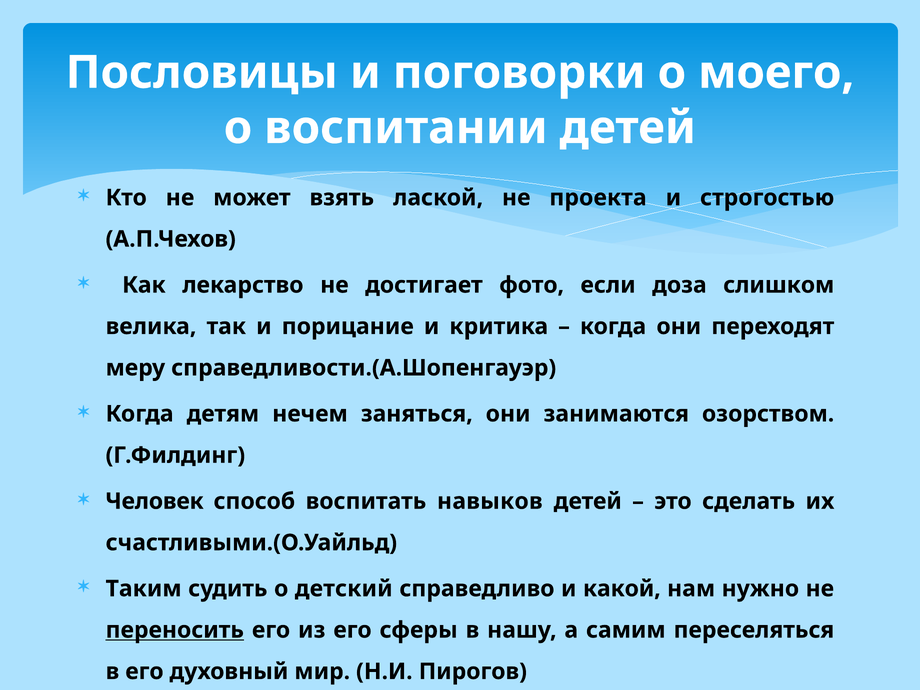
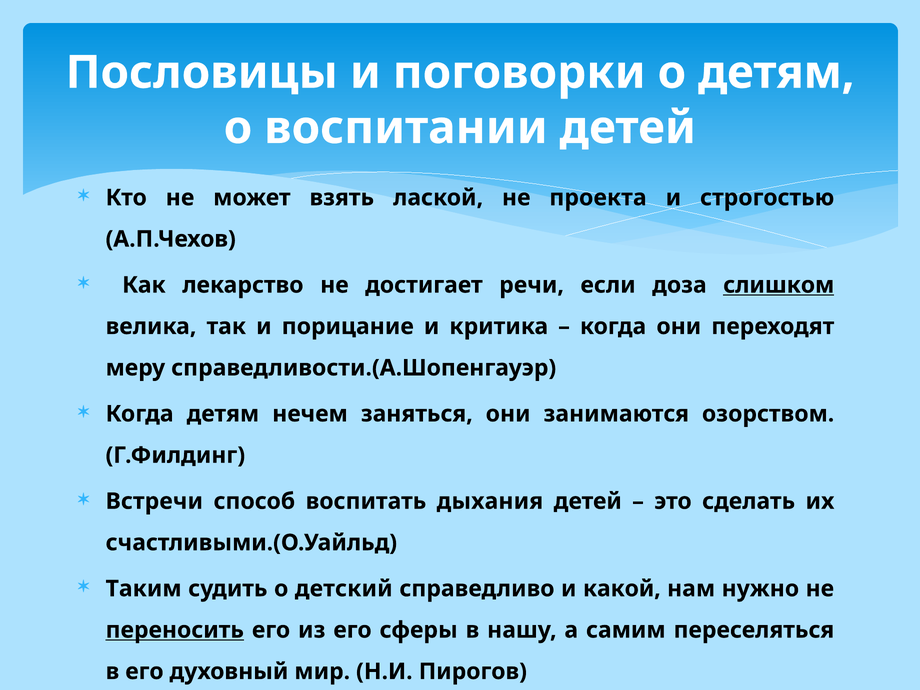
о моего: моего -> детям
фото: фото -> речи
слишком underline: none -> present
Человек: Человек -> Встречи
навыков: навыков -> дыхания
